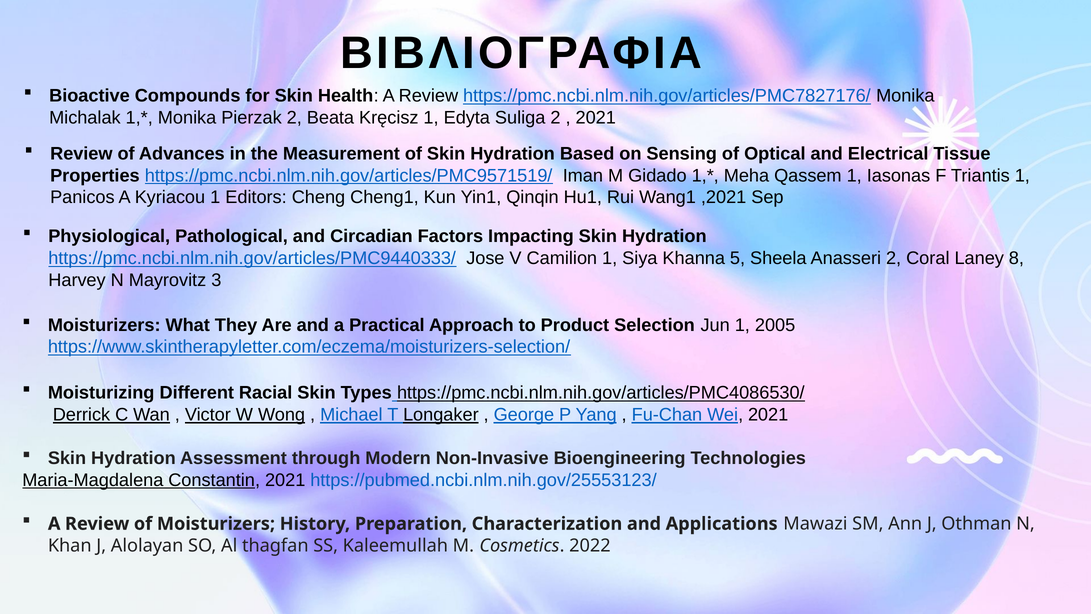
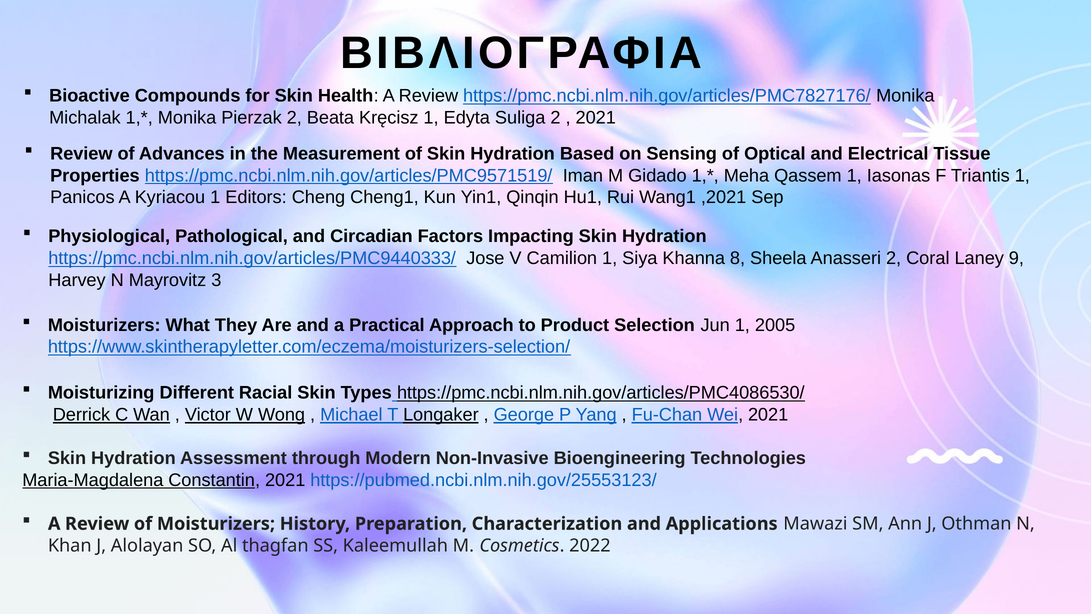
5: 5 -> 8
8: 8 -> 9
